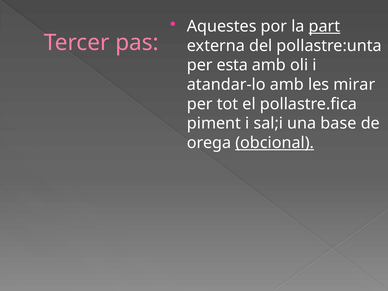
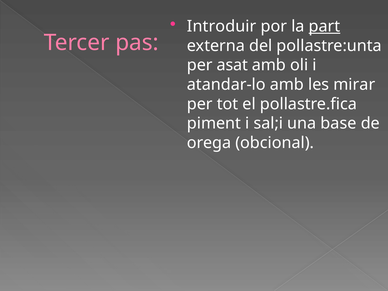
Aquestes: Aquestes -> Introduir
esta: esta -> asat
obcional underline: present -> none
